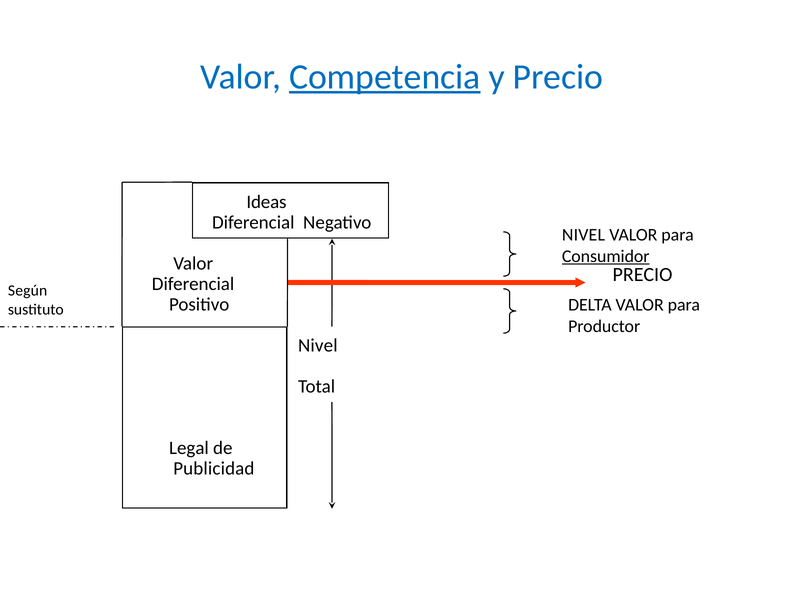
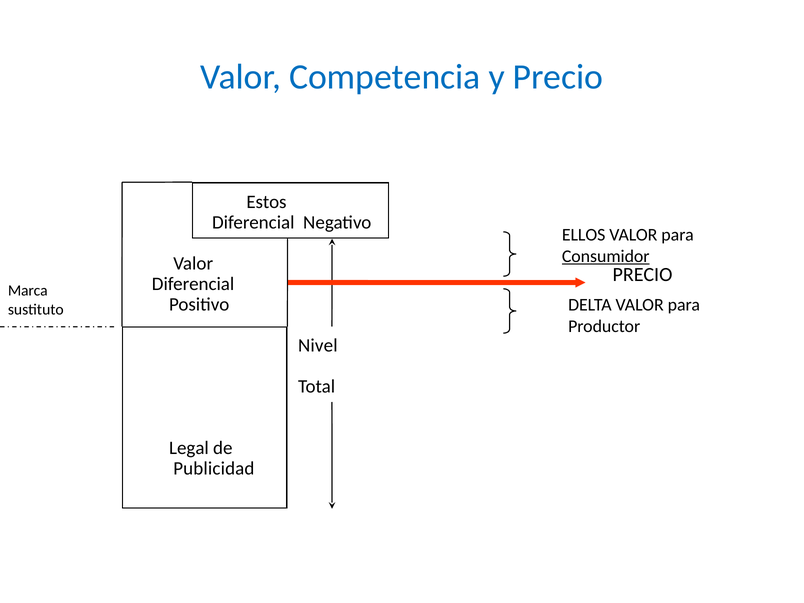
Competencia underline: present -> none
Ideas: Ideas -> Estos
NIVEL at (583, 235): NIVEL -> ELLOS
Según: Según -> Marca
